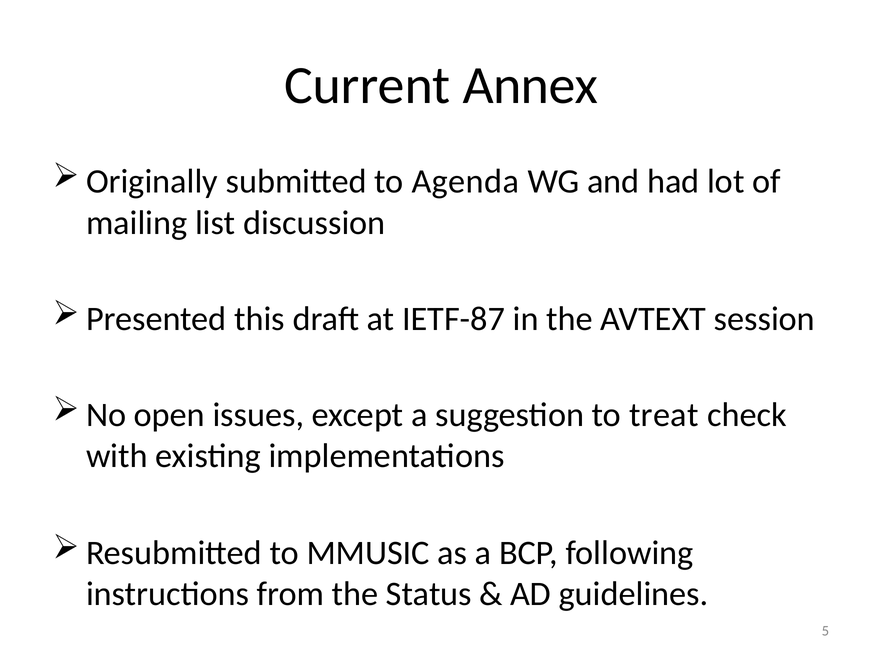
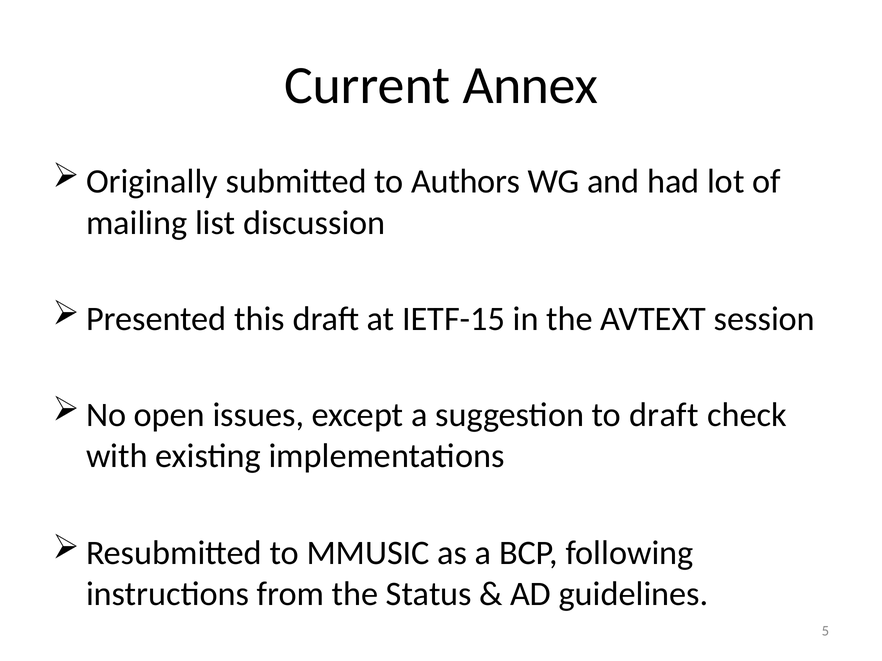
Agenda: Agenda -> Authors
IETF-87: IETF-87 -> IETF-15
to treat: treat -> draft
